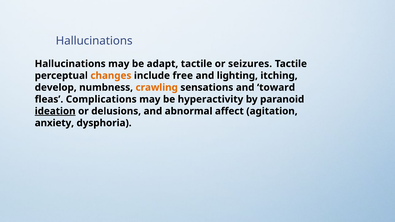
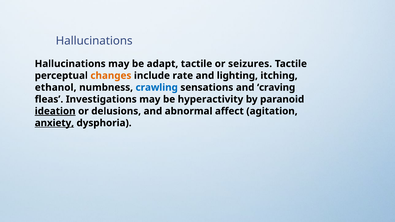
free: free -> rate
develop: develop -> ethanol
crawling colour: orange -> blue
toward: toward -> craving
Complications: Complications -> Investigations
anxiety underline: none -> present
